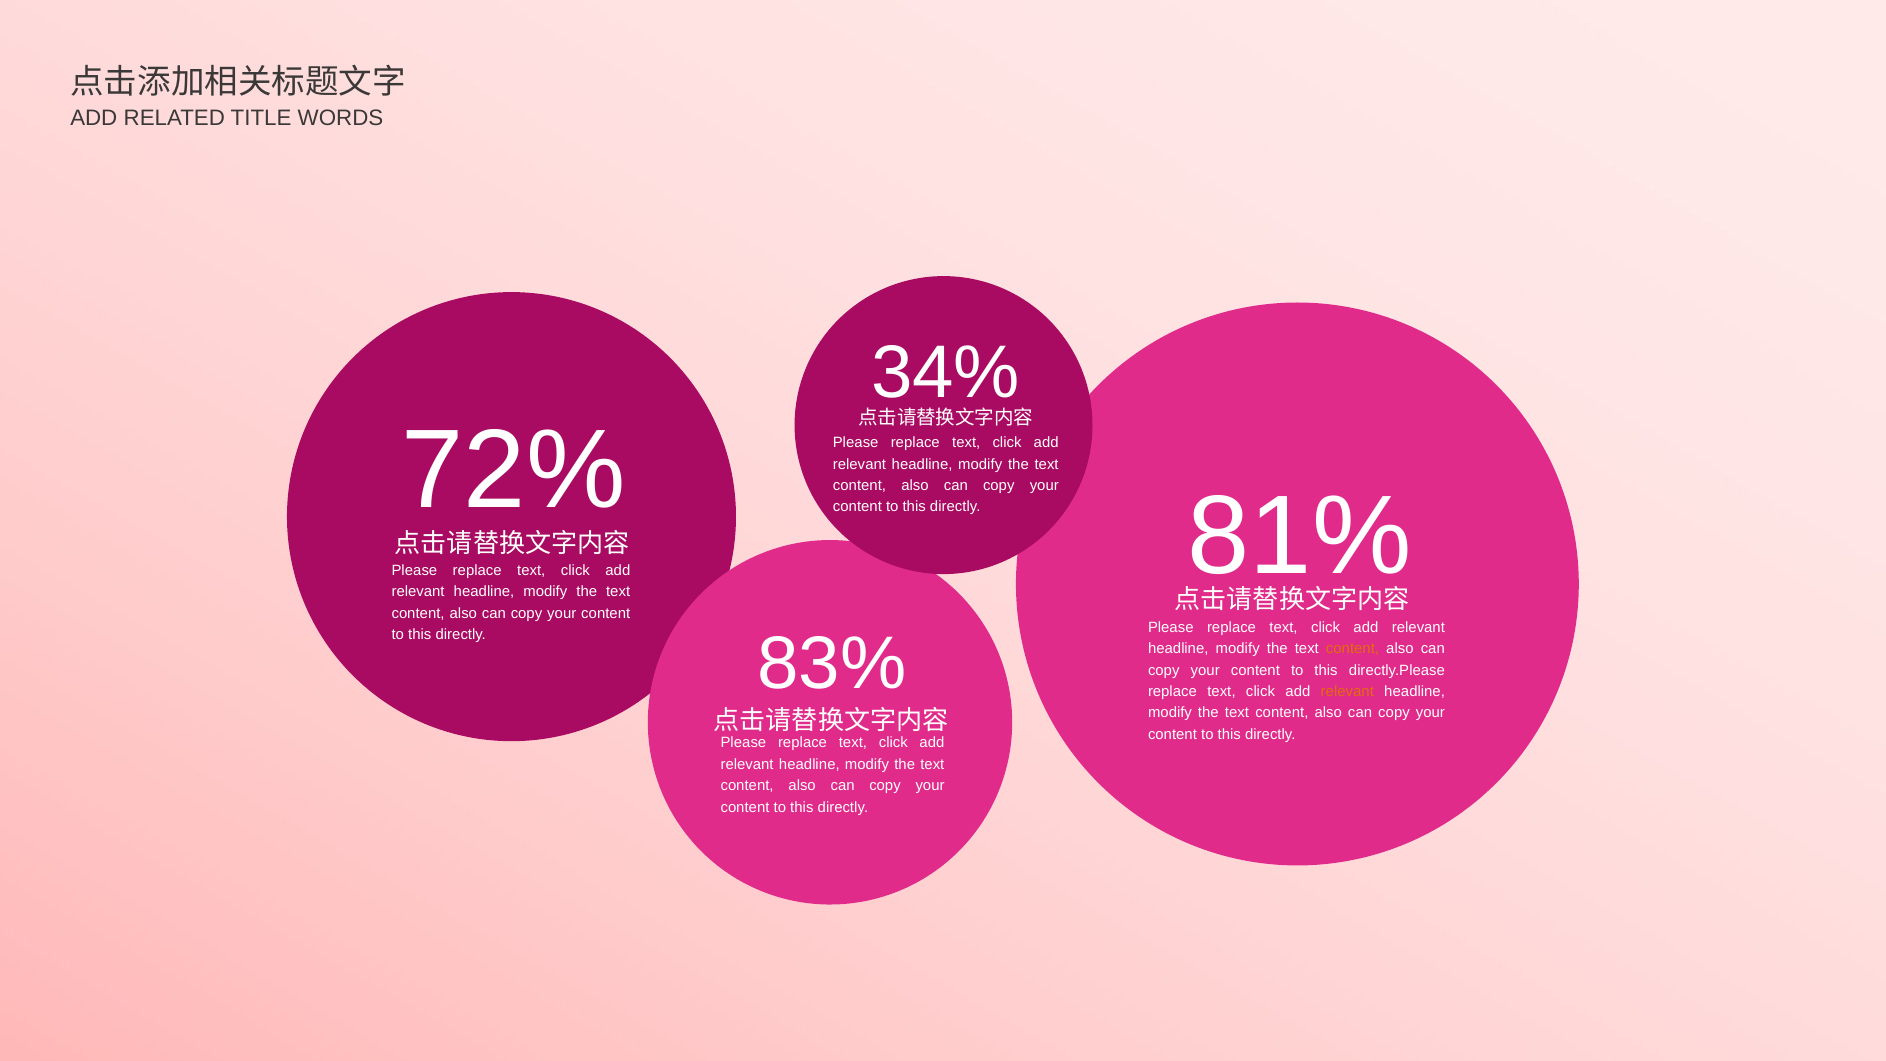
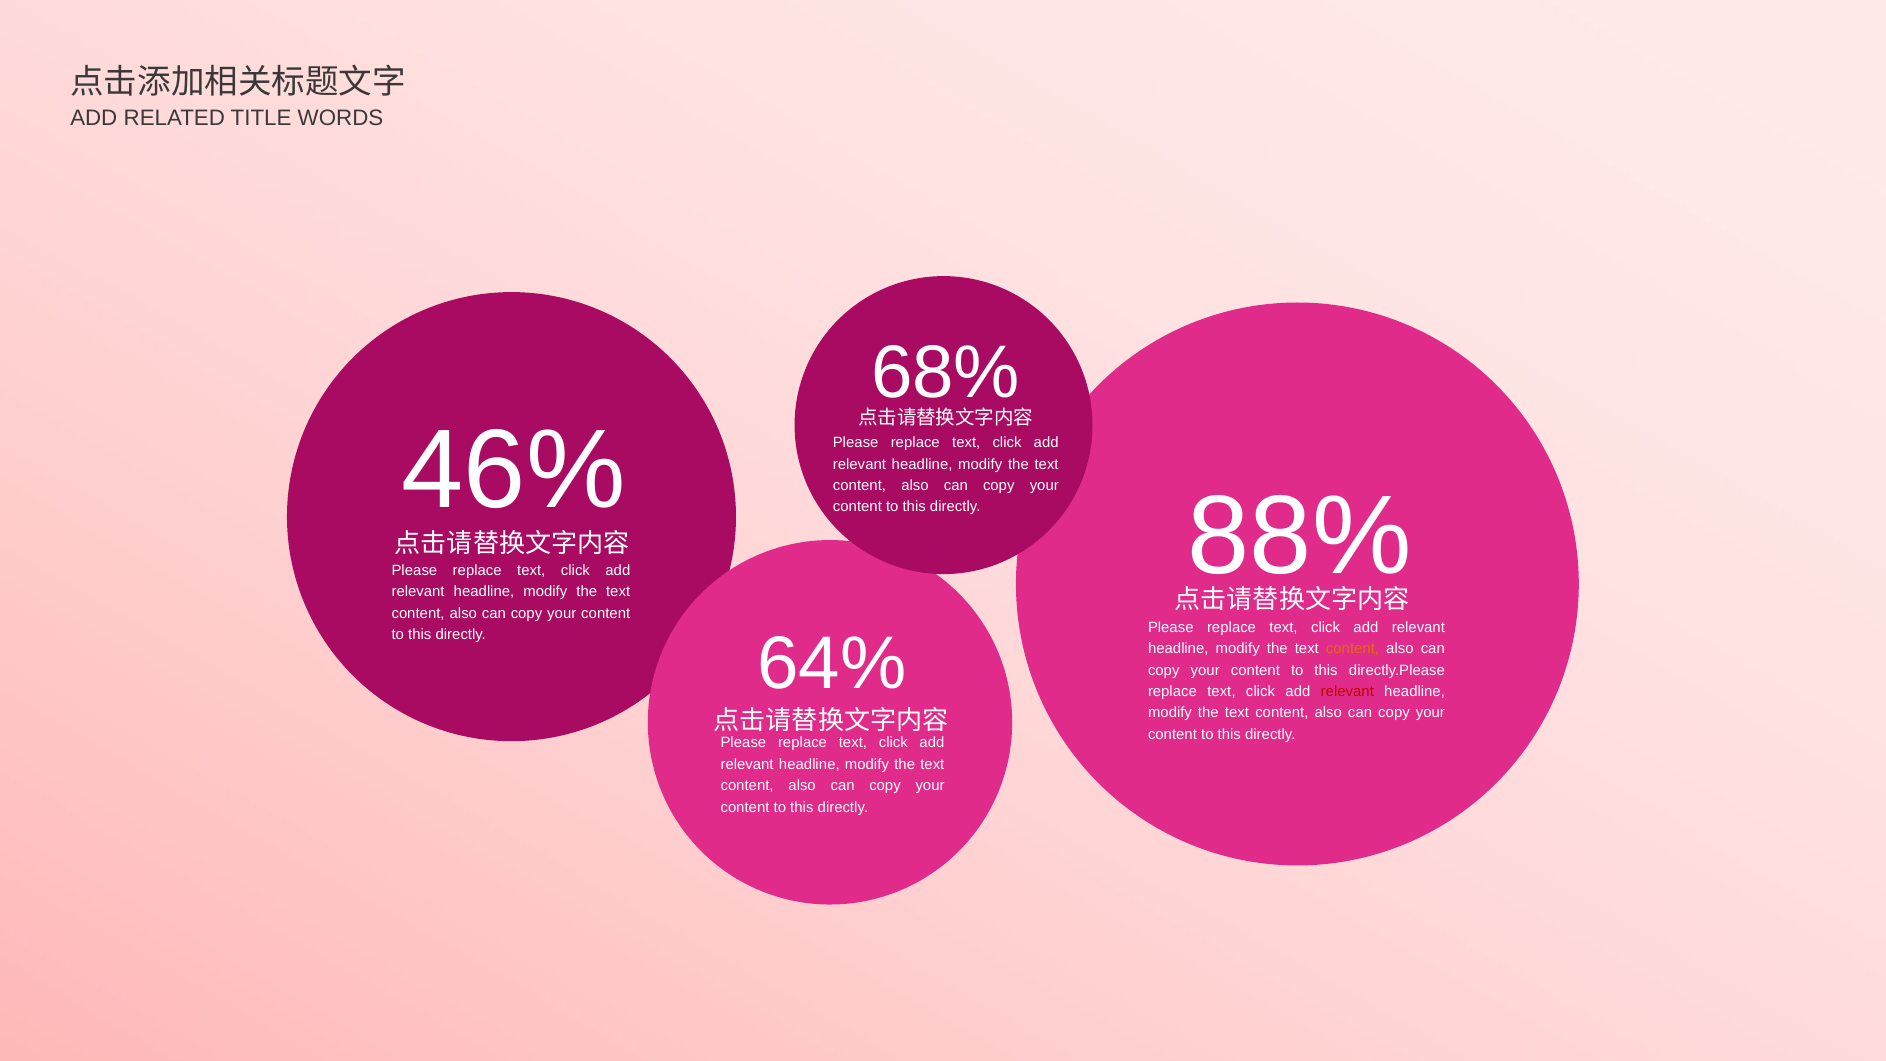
34%: 34% -> 68%
72%: 72% -> 46%
81%: 81% -> 88%
83%: 83% -> 64%
relevant at (1347, 691) colour: orange -> red
